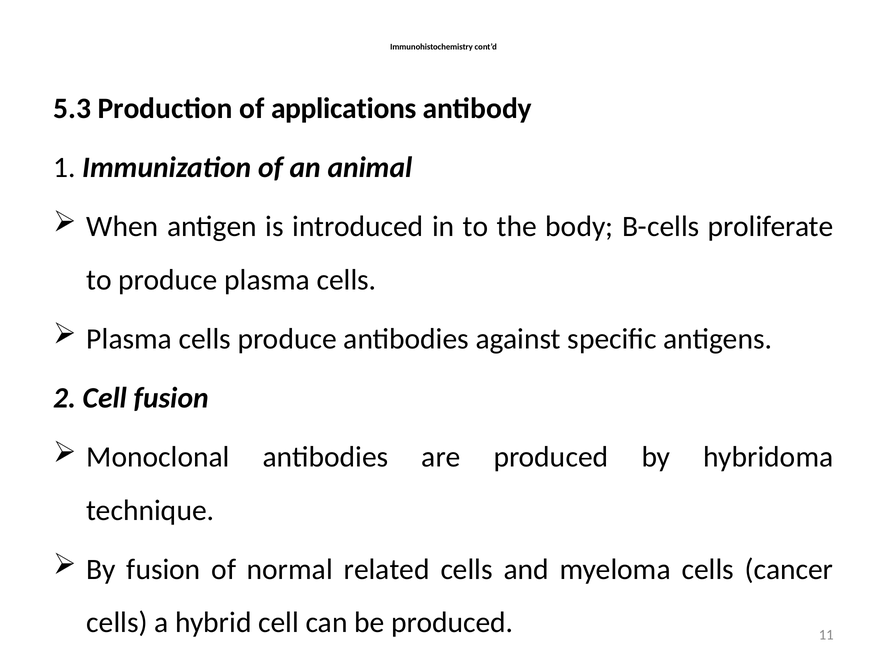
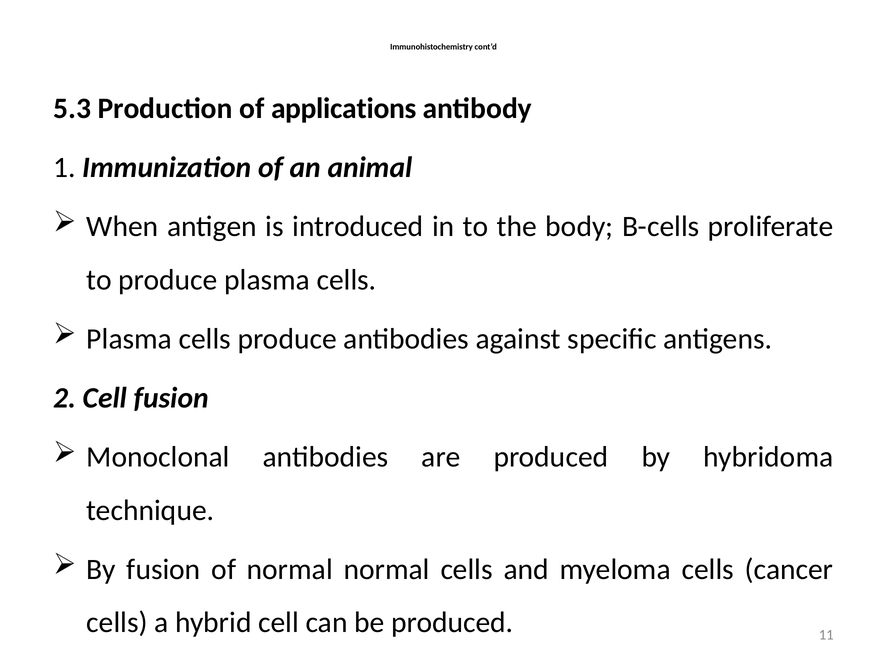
normal related: related -> normal
